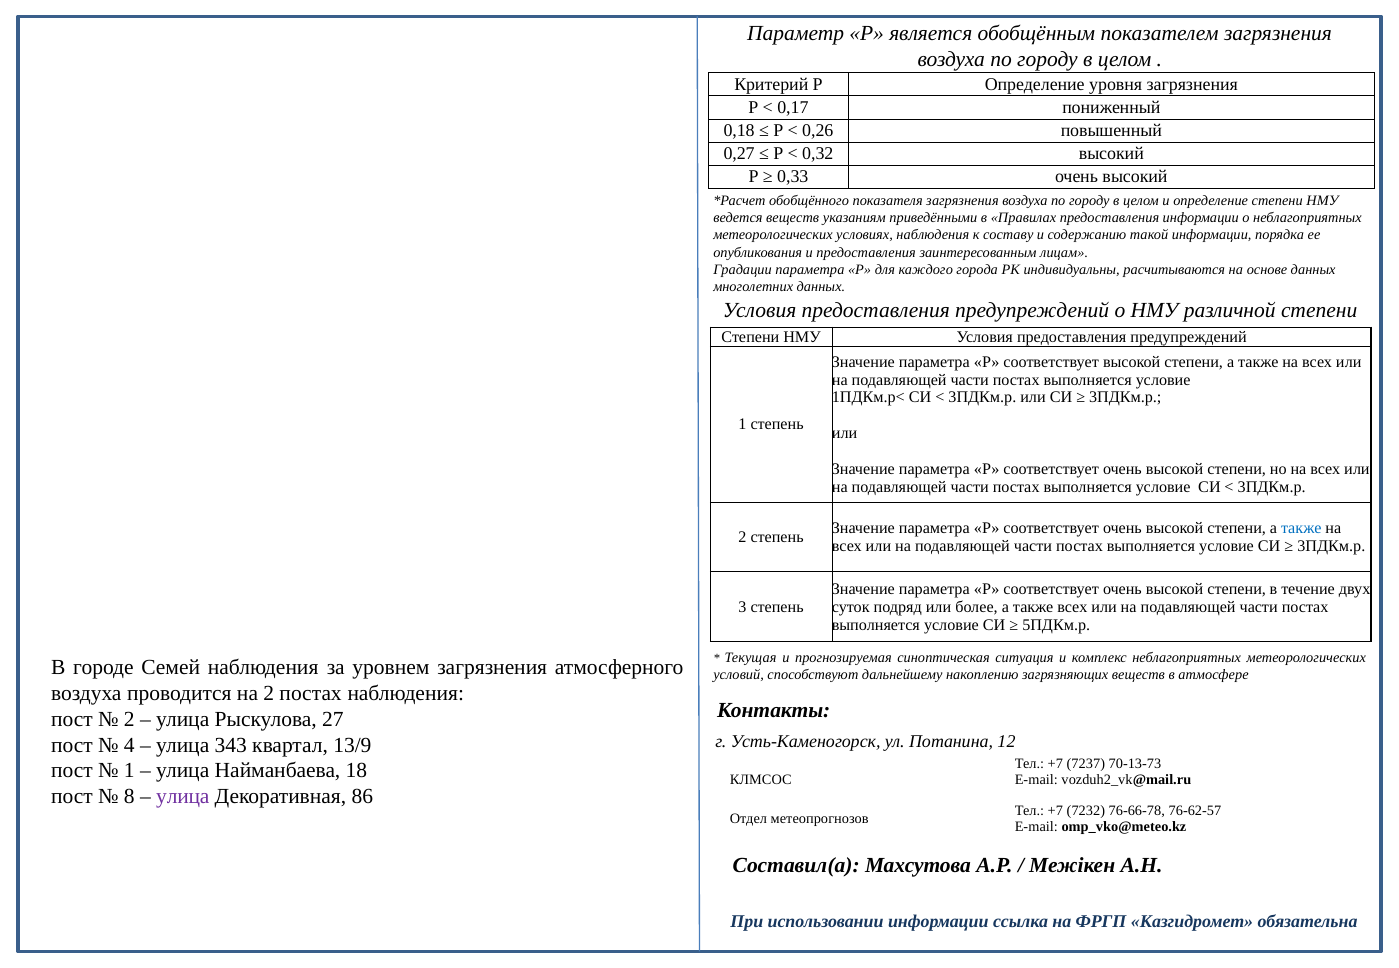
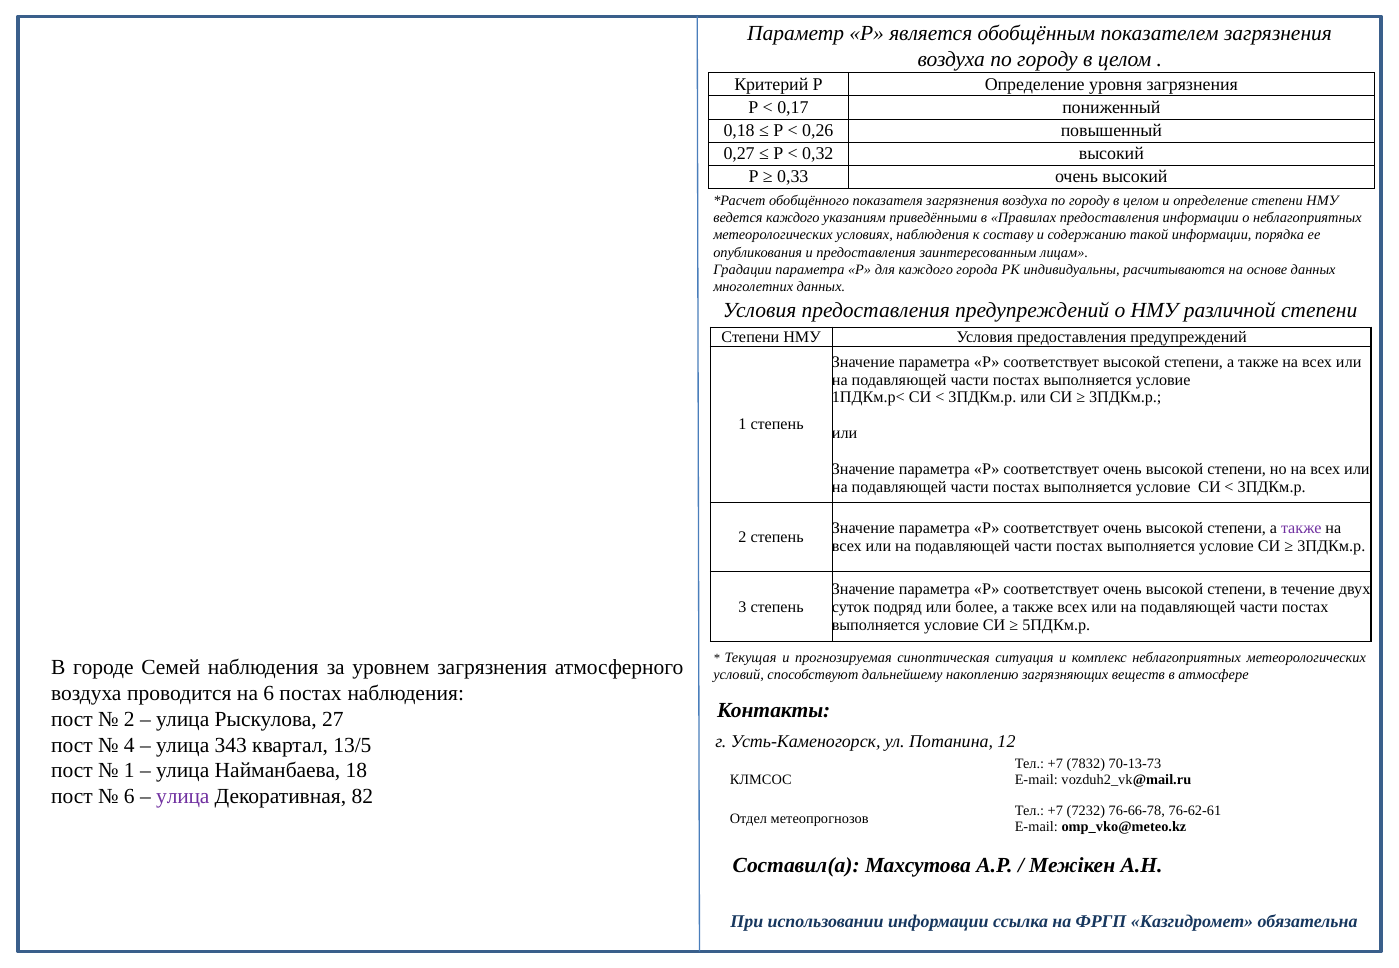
ведется веществ: веществ -> каждого
также at (1301, 528) colour: blue -> purple
на 2: 2 -> 6
13/9: 13/9 -> 13/5
7237: 7237 -> 7832
8 at (129, 797): 8 -> 6
86: 86 -> 82
76-62-57: 76-62-57 -> 76-62-61
